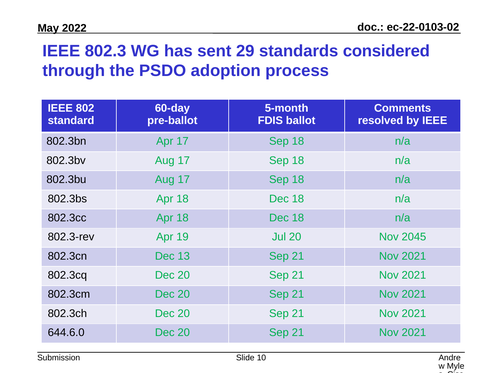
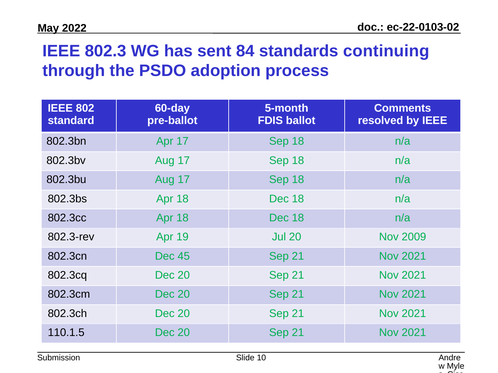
29: 29 -> 84
considered: considered -> continuing
2045: 2045 -> 2009
13: 13 -> 45
644.6.0: 644.6.0 -> 110.1.5
